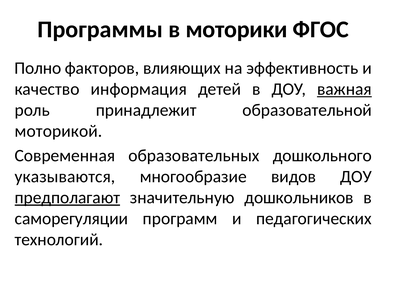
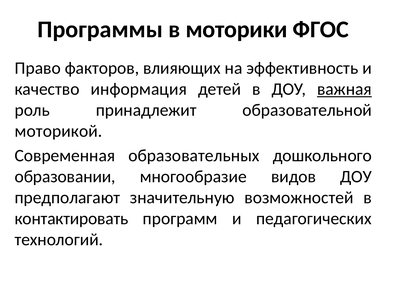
Полно: Полно -> Право
указываются: указываются -> образовании
предполагают underline: present -> none
дошкольников: дошкольников -> возможностей
саморегуляции: саморегуляции -> контактировать
